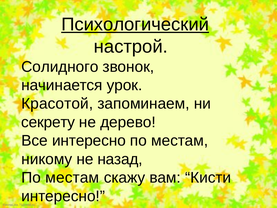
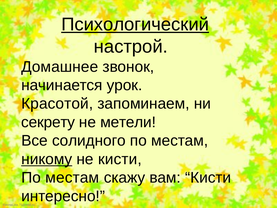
Солидного: Солидного -> Домашнее
дерево: дерево -> метели
Все интересно: интересно -> солидного
никому underline: none -> present
не назад: назад -> кисти
